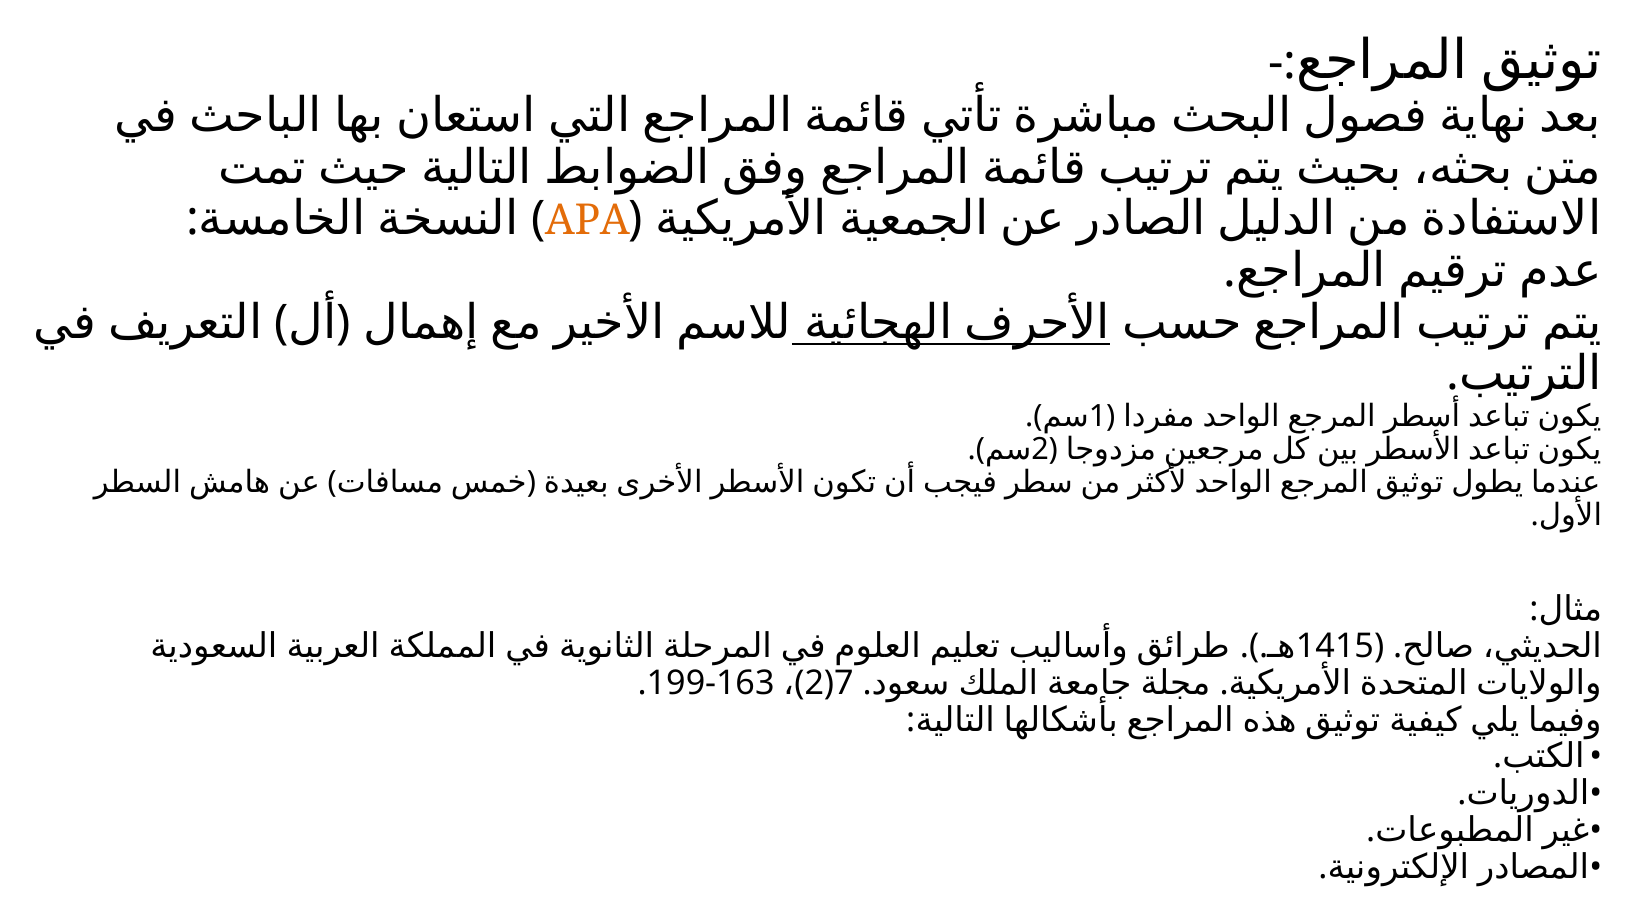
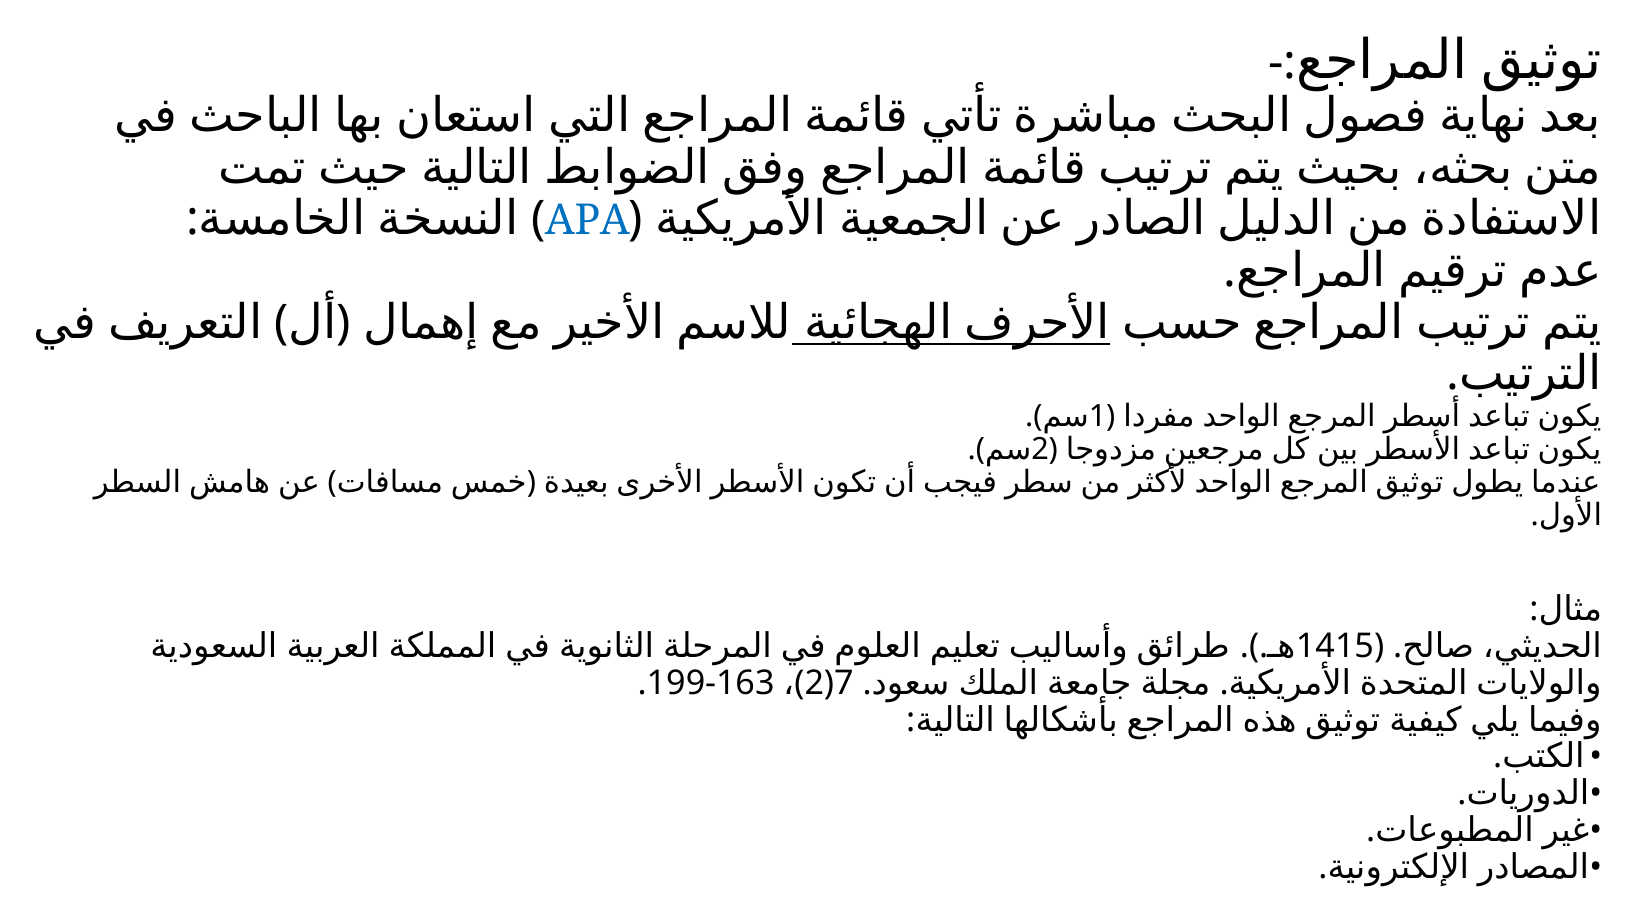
APA colour: orange -> blue
